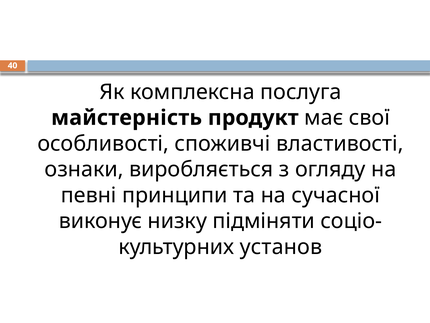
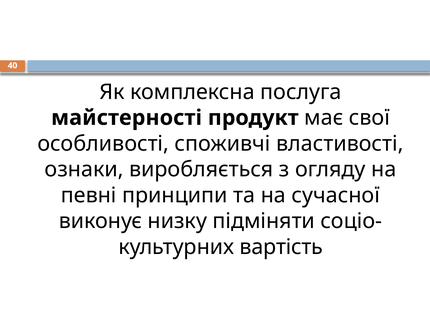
майстерність: майстерність -> майстерності
установ: установ -> вартість
